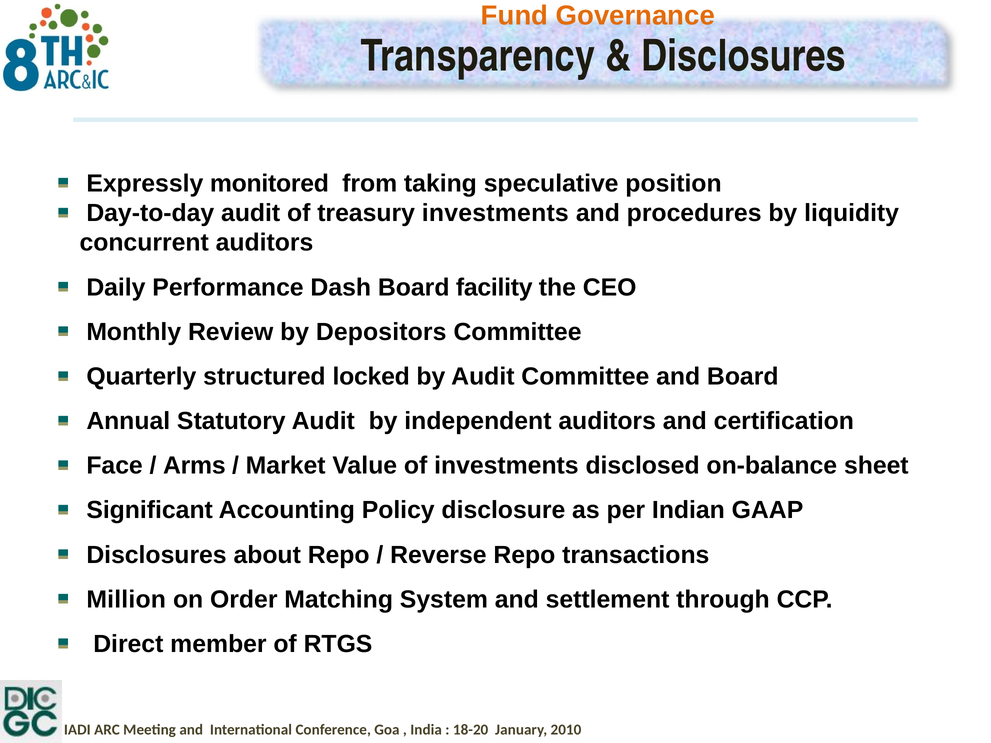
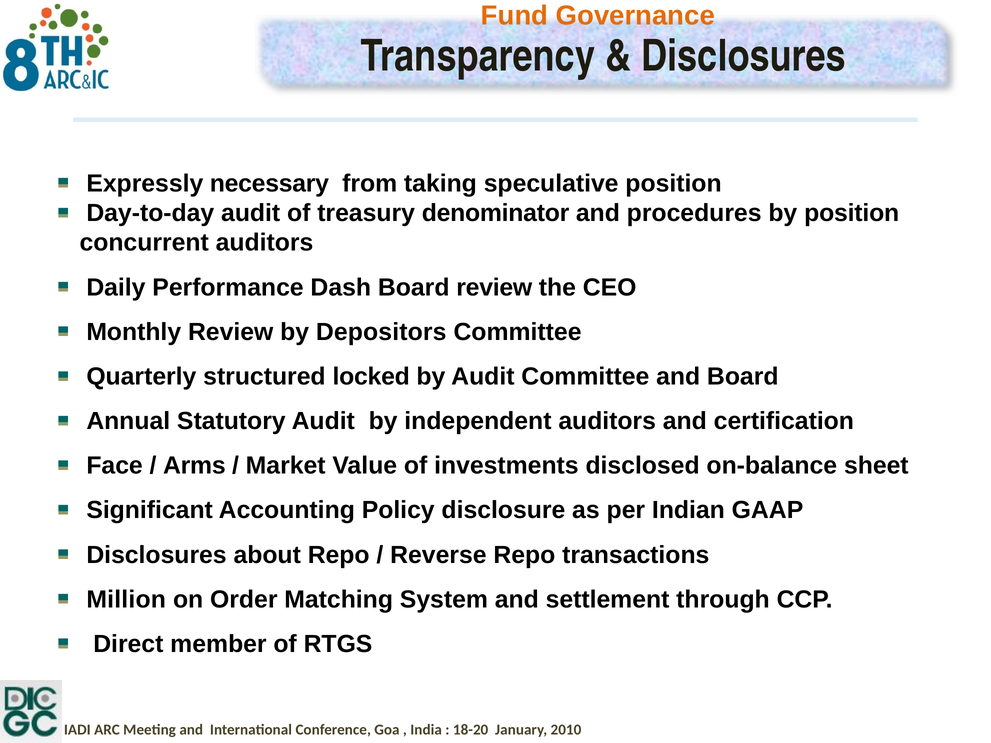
monitored: monitored -> necessary
treasury investments: investments -> denominator
by liquidity: liquidity -> position
Board facility: facility -> review
